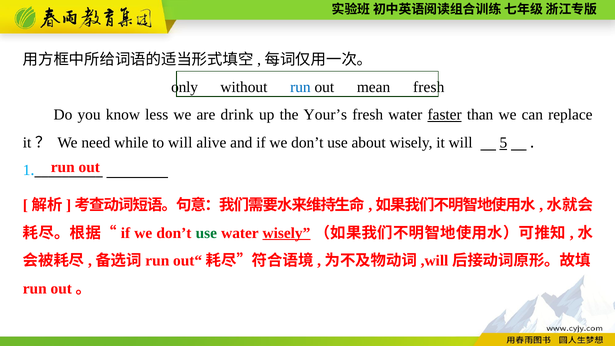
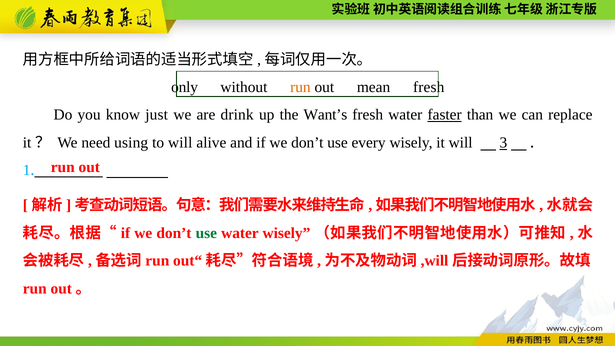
run at (300, 87) colour: blue -> orange
less: less -> just
Your’s: Your’s -> Want’s
while: while -> using
about: about -> every
5: 5 -> 3
wisely at (286, 233) underline: present -> none
